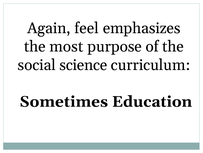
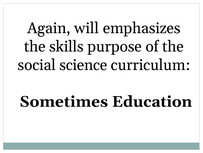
feel: feel -> will
most: most -> skills
